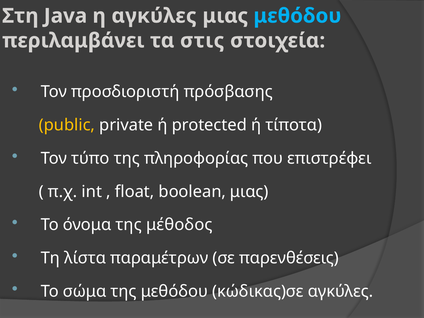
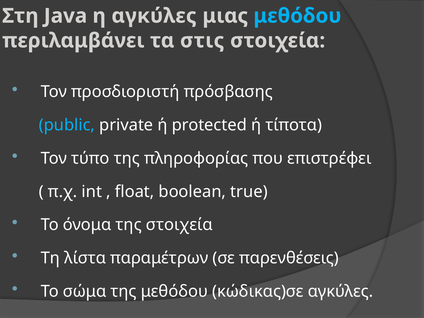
public colour: yellow -> light blue
boolean μιας: μιας -> true
της μέθοδος: μέθοδος -> στοιχεία
